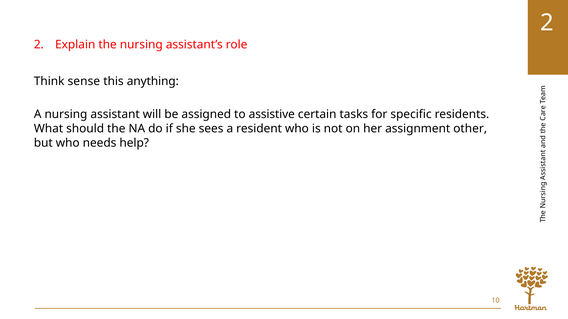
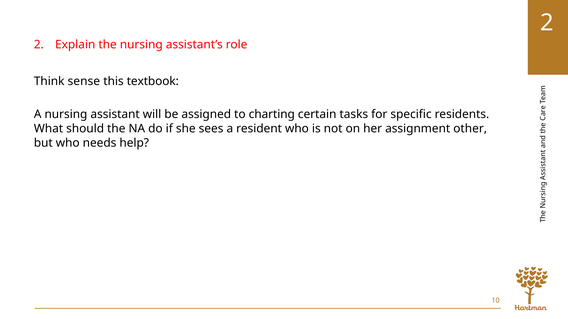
anything: anything -> textbook
assistive: assistive -> charting
